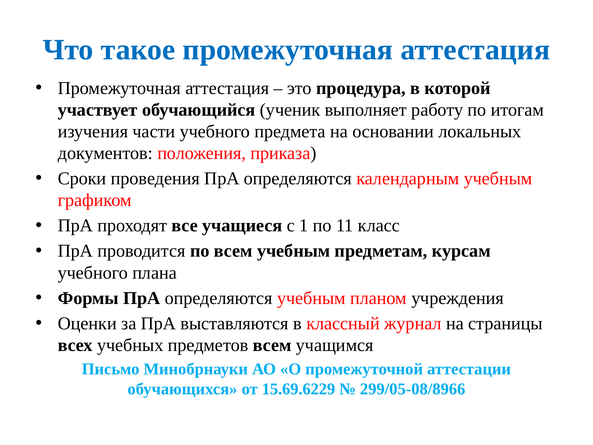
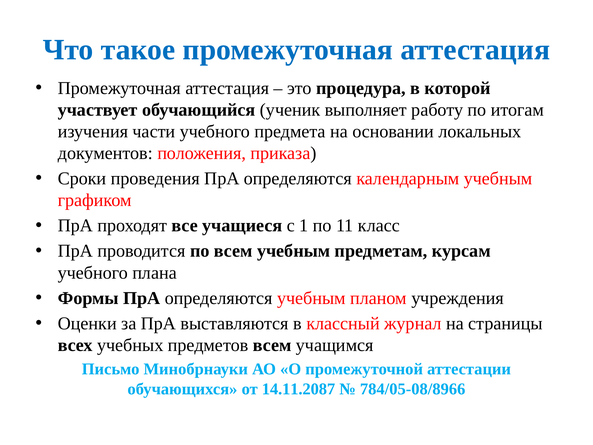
15.69.6229: 15.69.6229 -> 14.11.2087
299/05-08/8966: 299/05-08/8966 -> 784/05-08/8966
